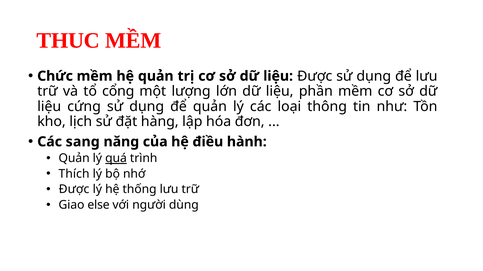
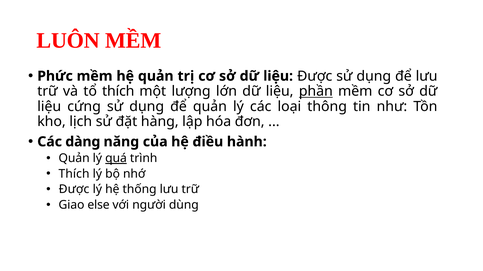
THUC: THUC -> LUÔN
Chức: Chức -> Phức
tổ cổng: cổng -> thích
phần underline: none -> present
sang: sang -> dàng
